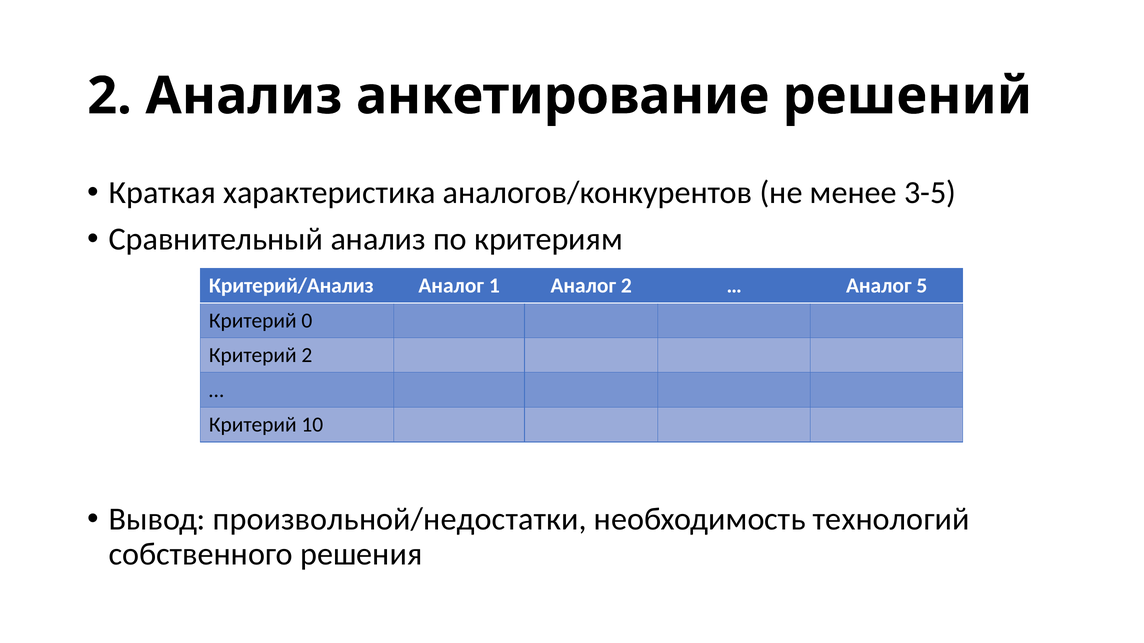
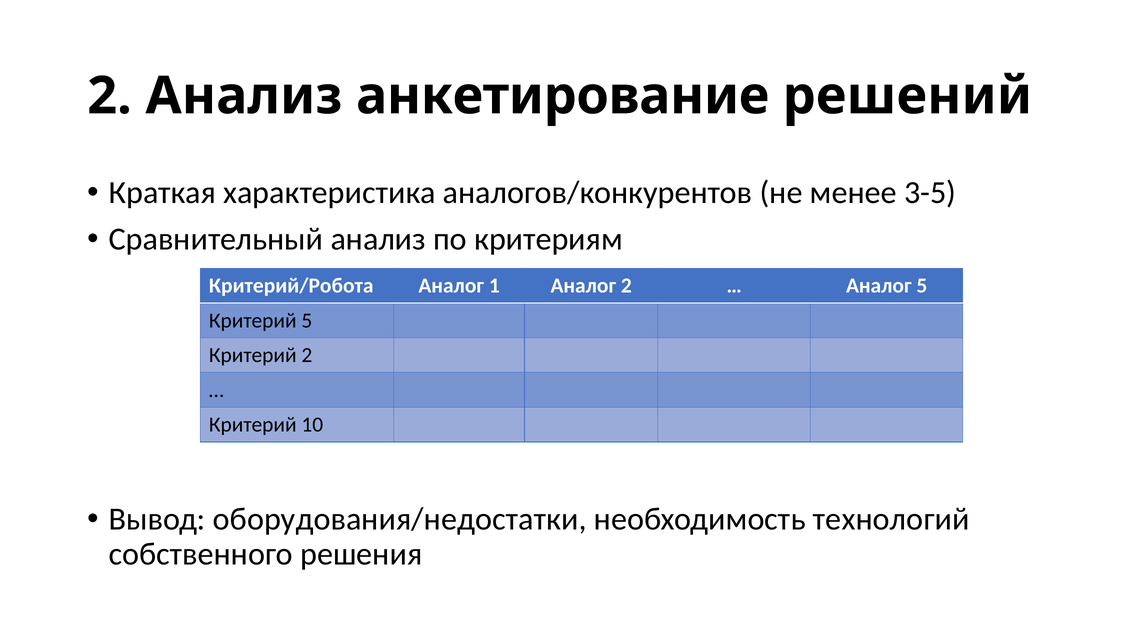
Критерий/Анализ: Критерий/Анализ -> Критерий/Робота
Критерий 0: 0 -> 5
произвольной/недостатки: произвольной/недостатки -> оборудования/недостатки
